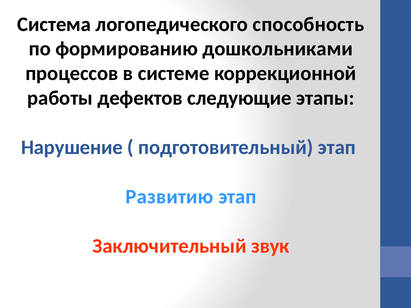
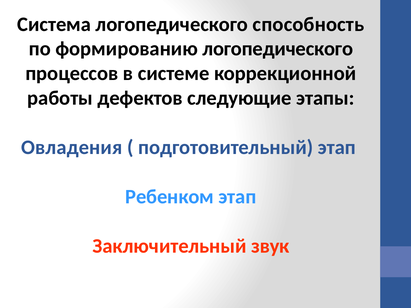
формированию дошкольниками: дошкольниками -> логопедического
Нарушение: Нарушение -> Овладения
Развитию: Развитию -> Ребенком
